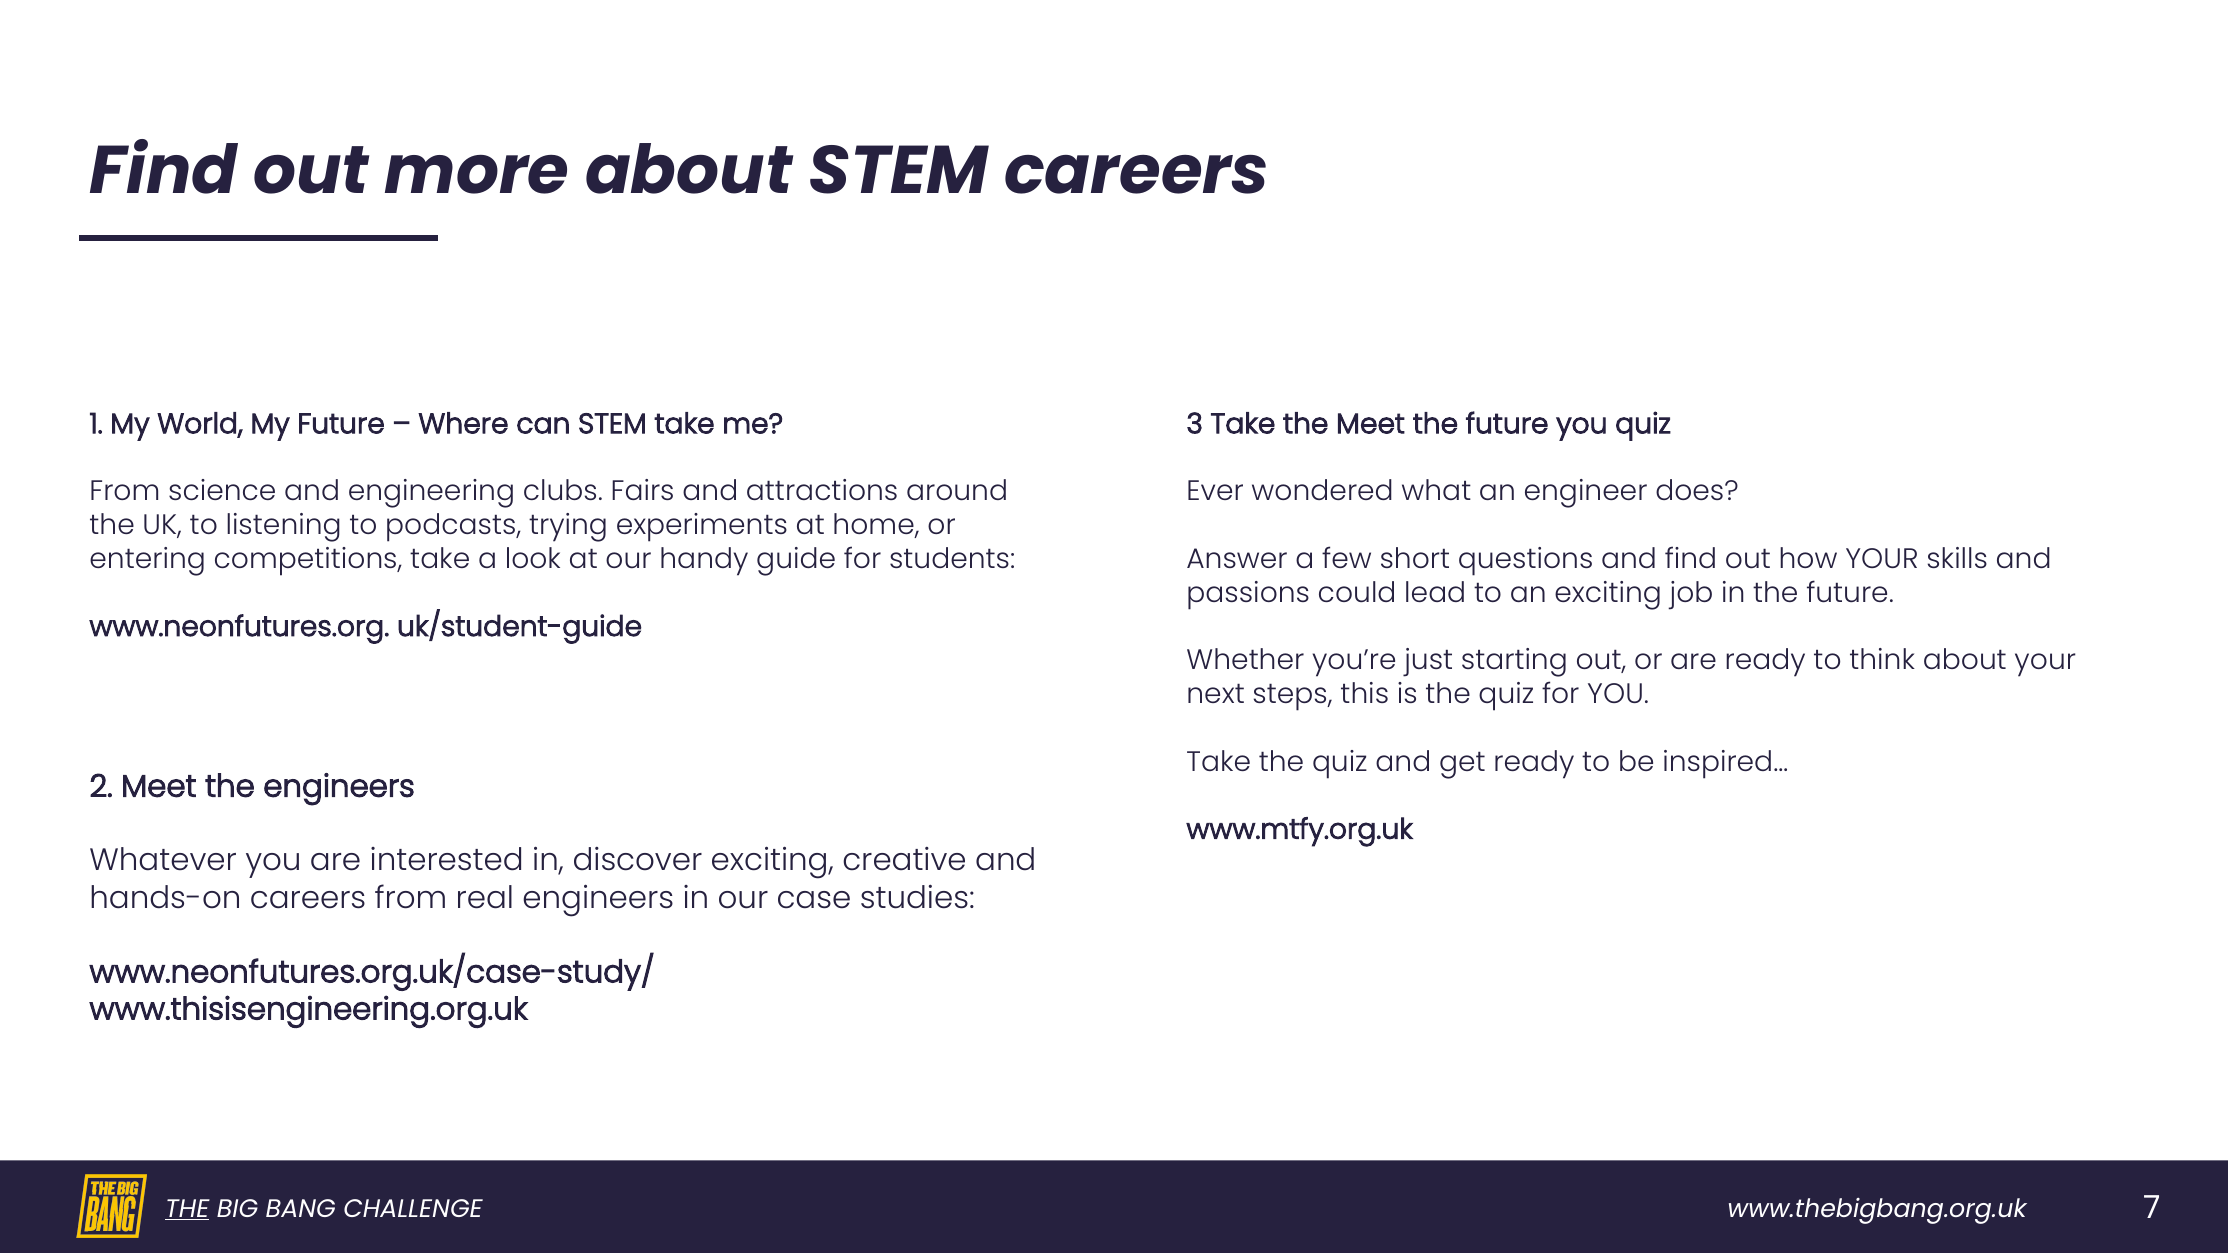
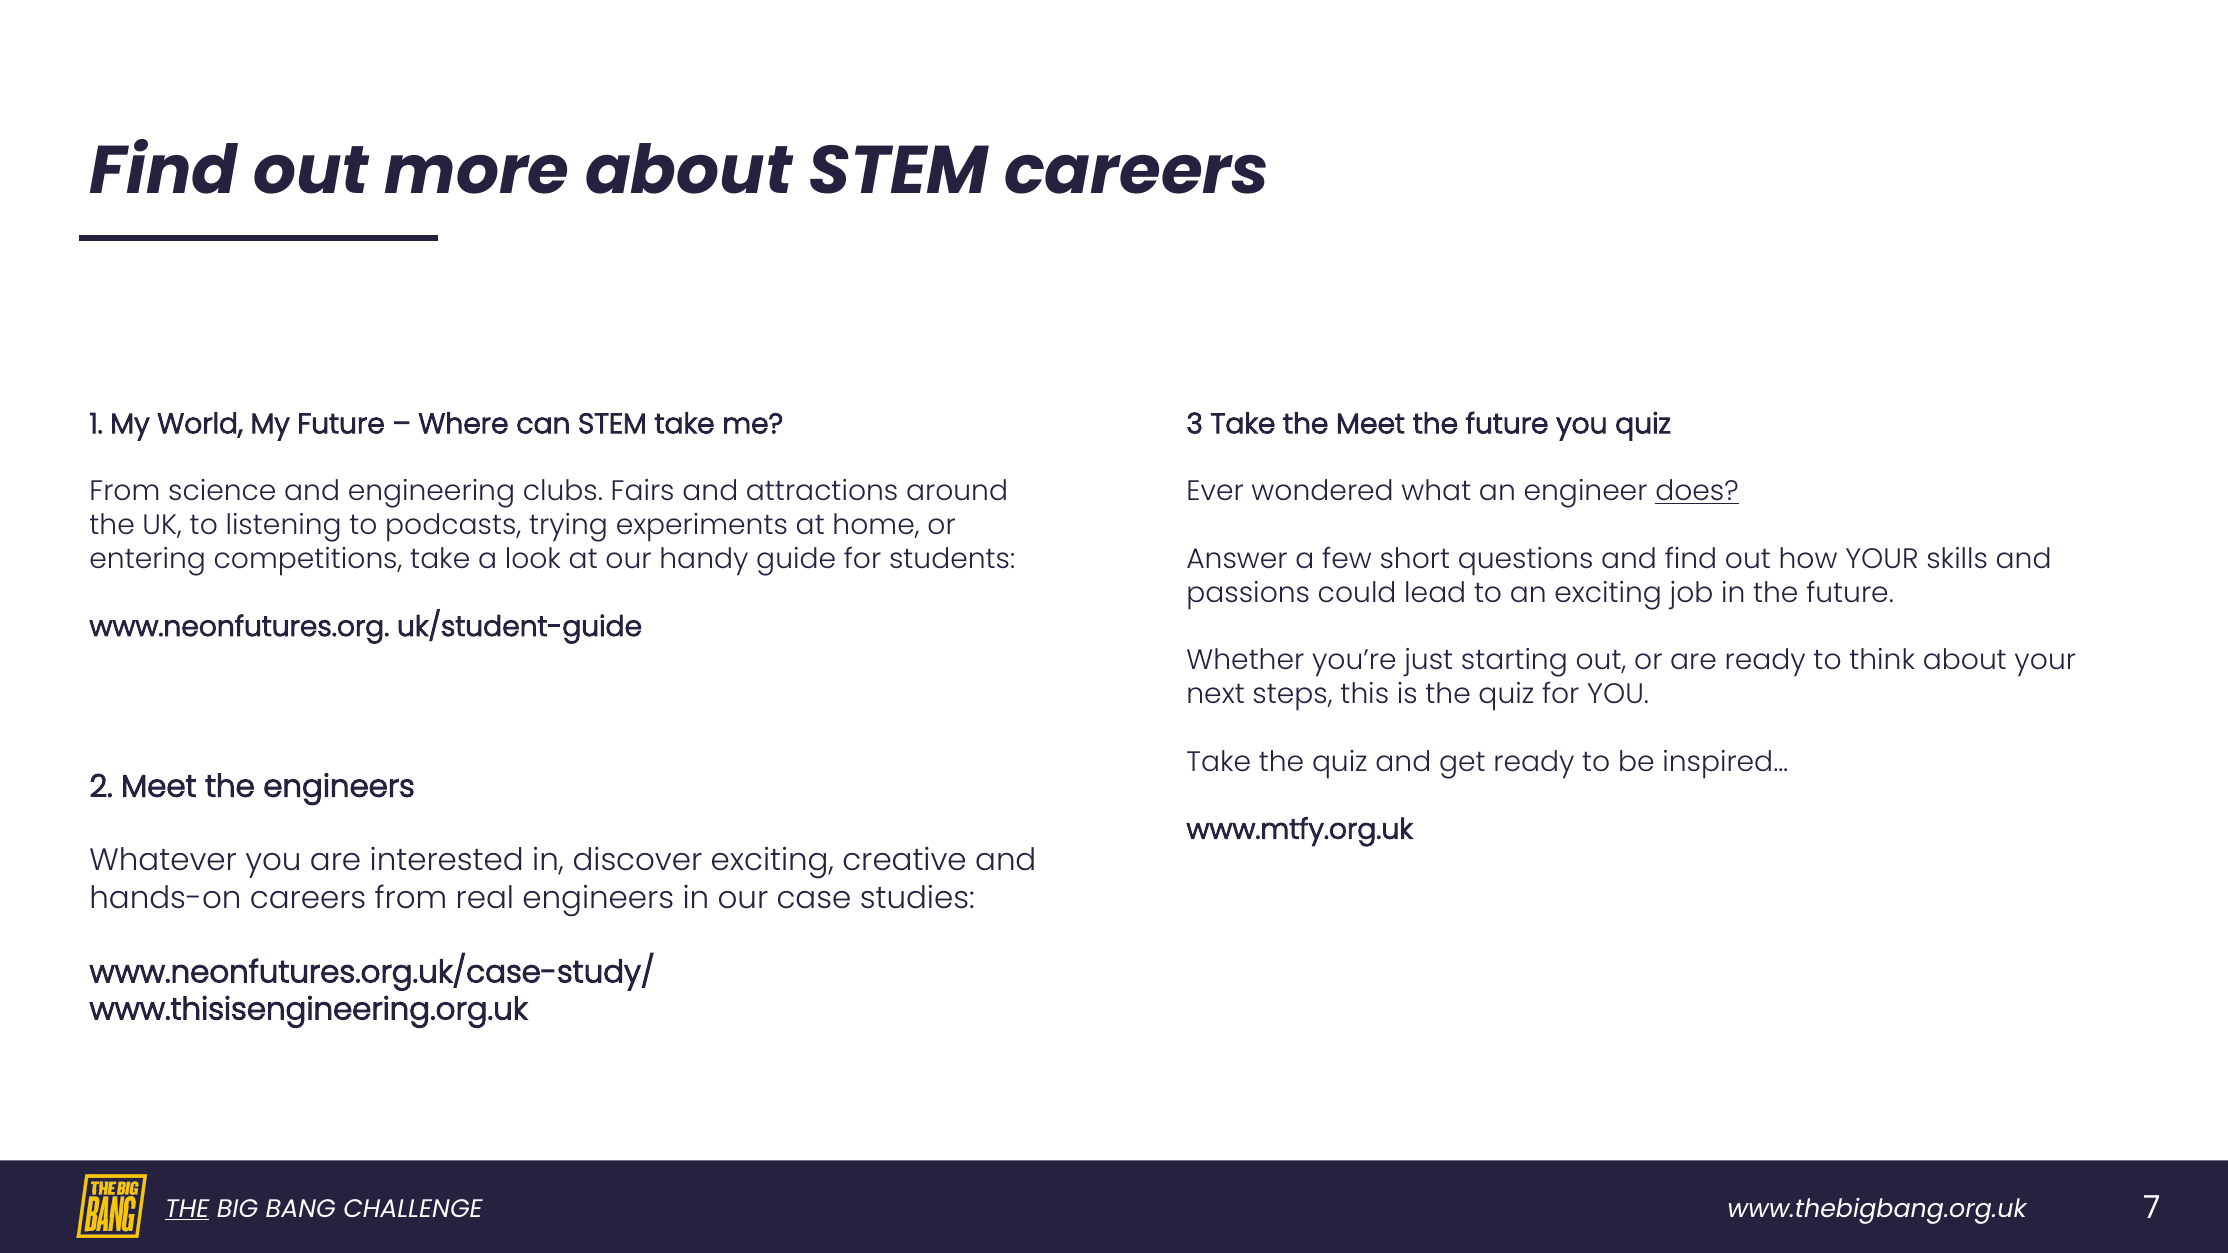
does underline: none -> present
